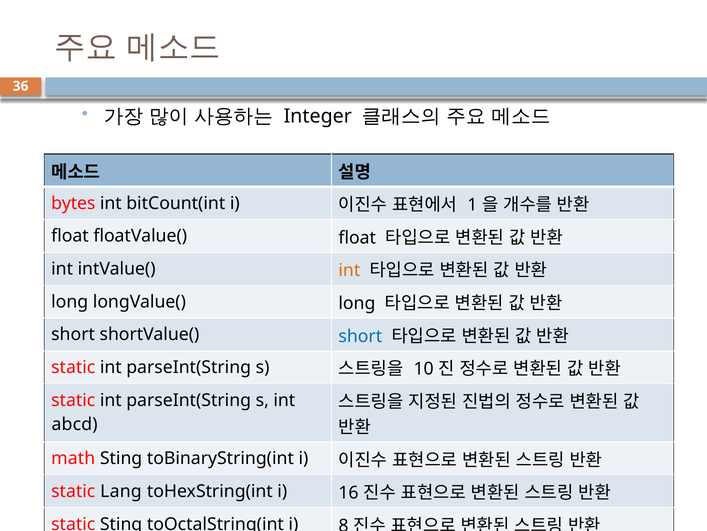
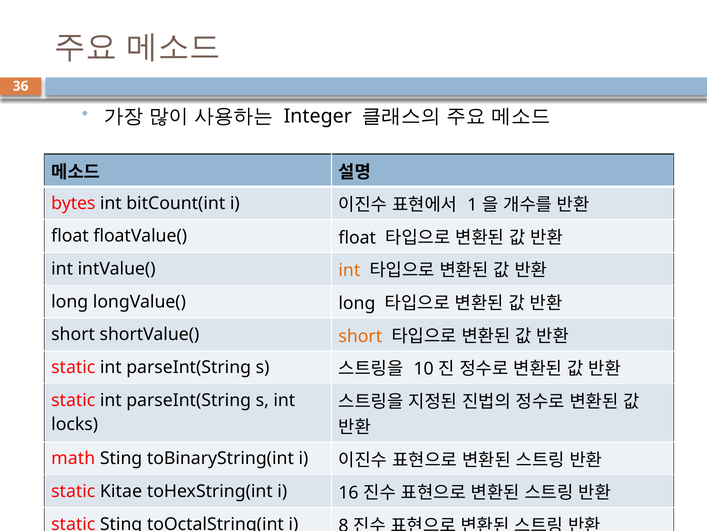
short at (360, 336) colour: blue -> orange
abcd: abcd -> locks
Lang: Lang -> Kitae
